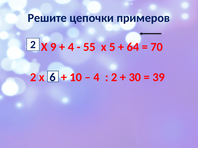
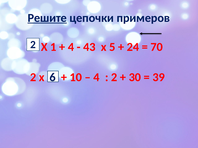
Решите underline: none -> present
9: 9 -> 1
55: 55 -> 43
64: 64 -> 24
